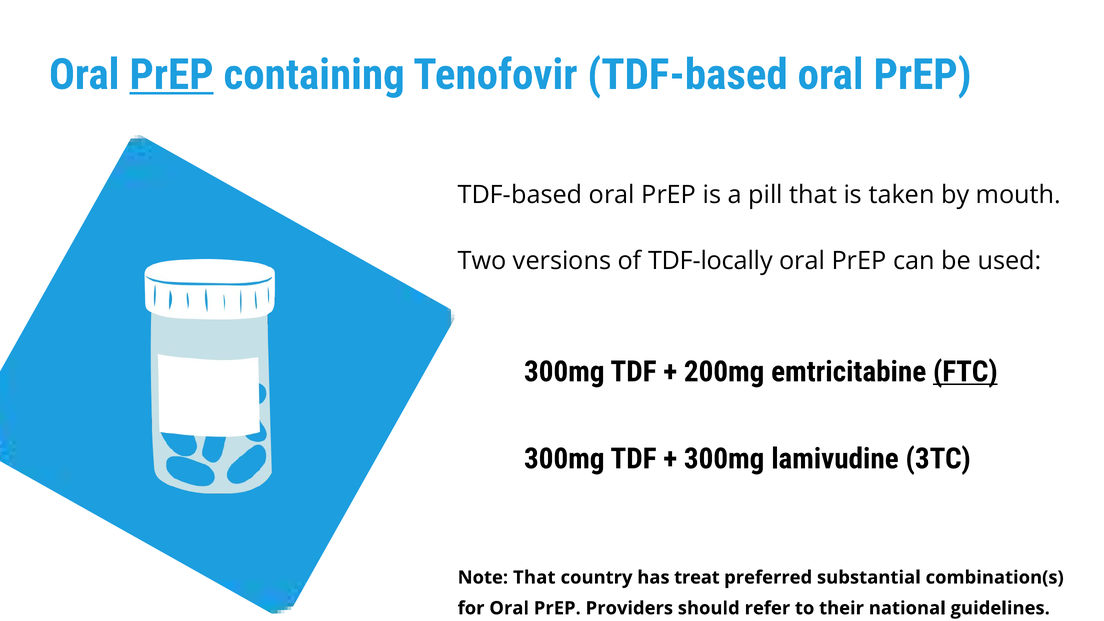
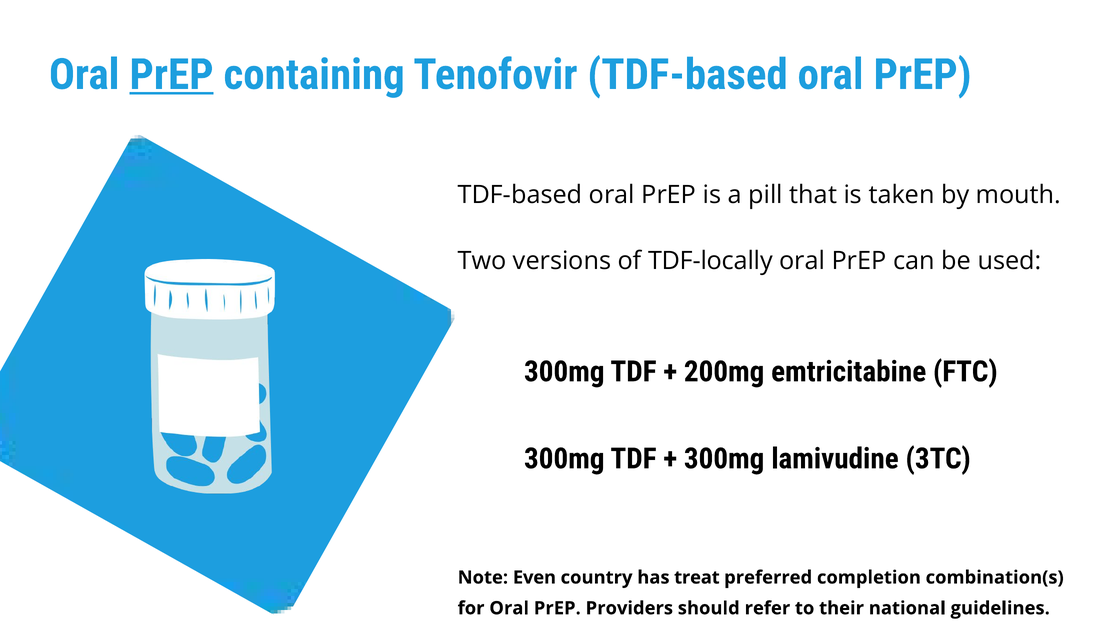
FTC underline: present -> none
Note That: That -> Even
substantial: substantial -> completion
